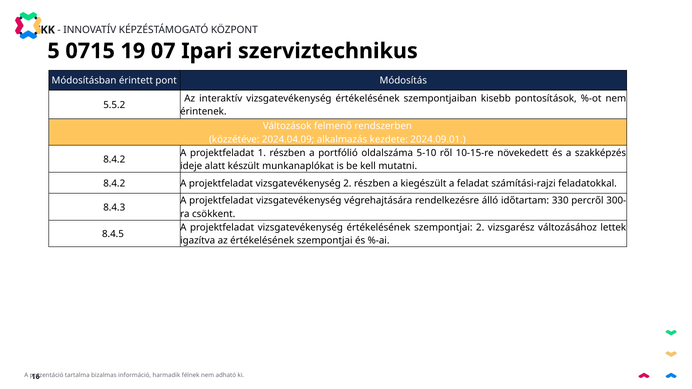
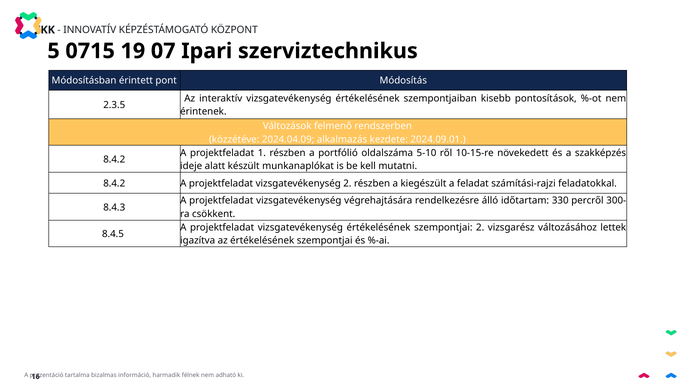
5.5.2: 5.5.2 -> 2.3.5
